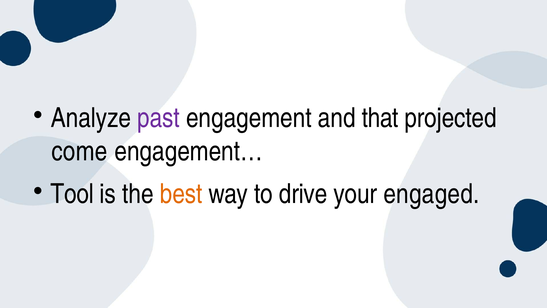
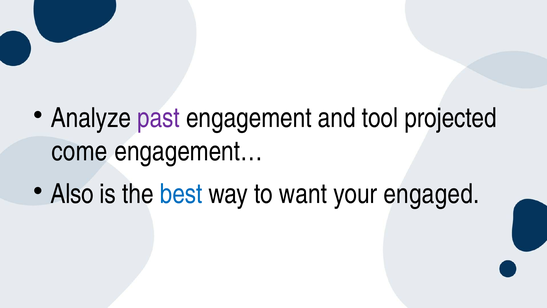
that: that -> tool
Tool: Tool -> Also
best colour: orange -> blue
drive: drive -> want
